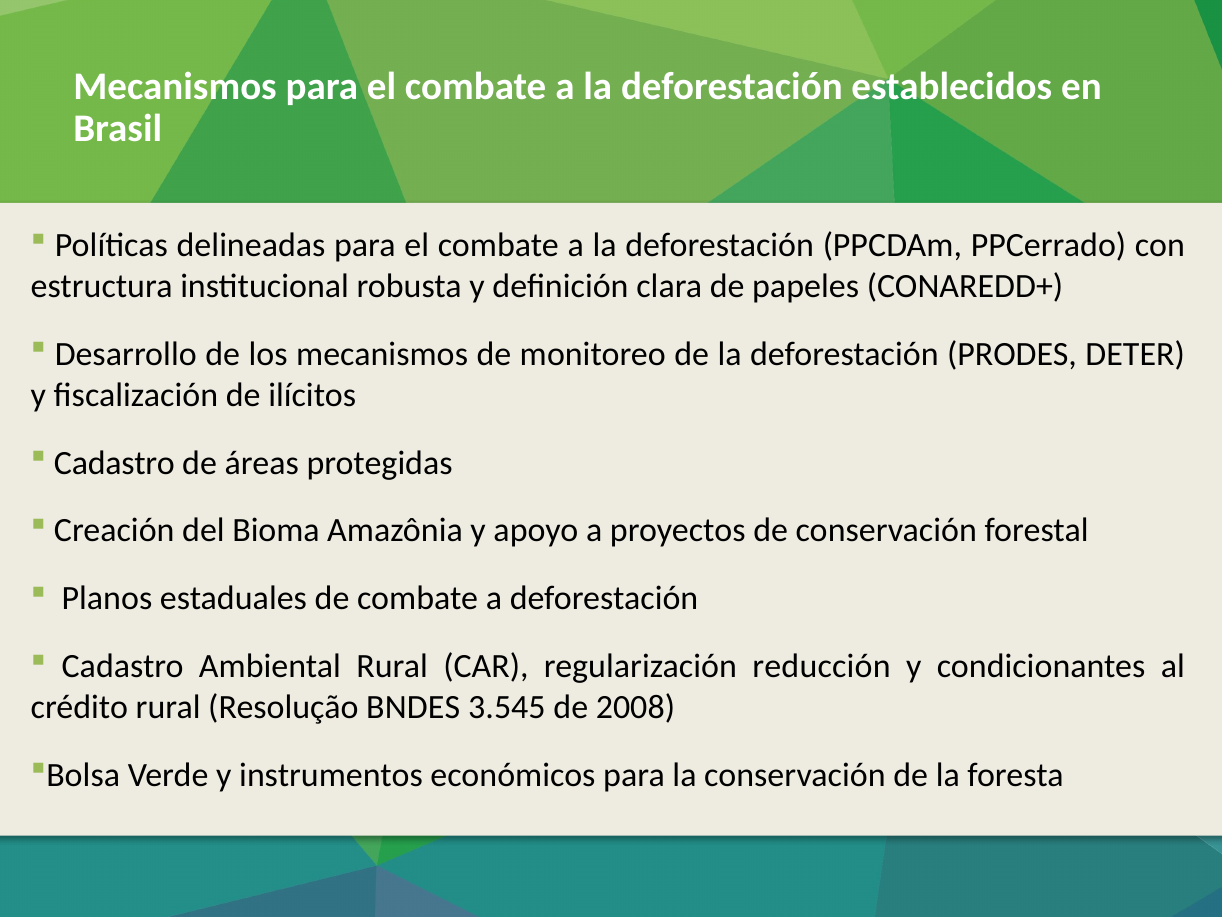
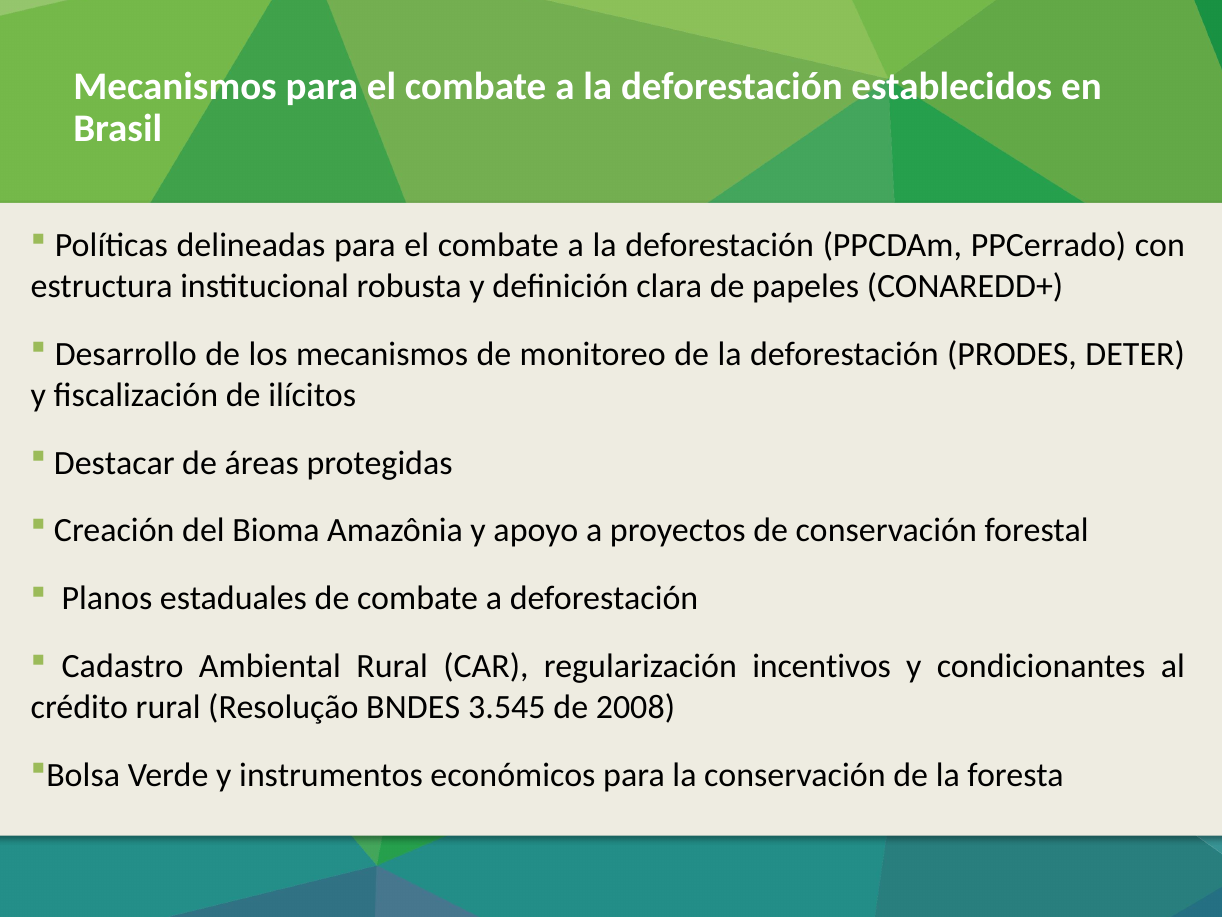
Cadastro at (114, 463): Cadastro -> Destacar
reducción: reducción -> incentivos
